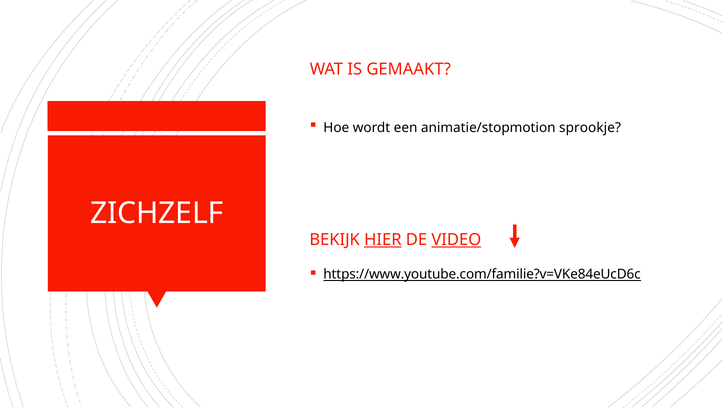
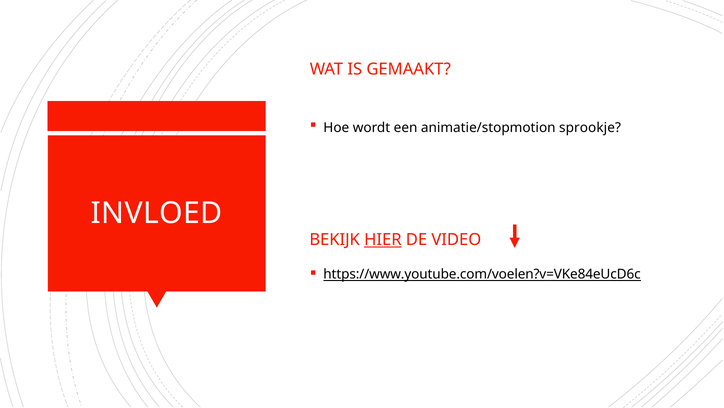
ZICHZELF: ZICHZELF -> INVLOED
VIDEO underline: present -> none
https://www.youtube.com/familie?v=VKe84eUcD6c: https://www.youtube.com/familie?v=VKe84eUcD6c -> https://www.youtube.com/voelen?v=VKe84eUcD6c
